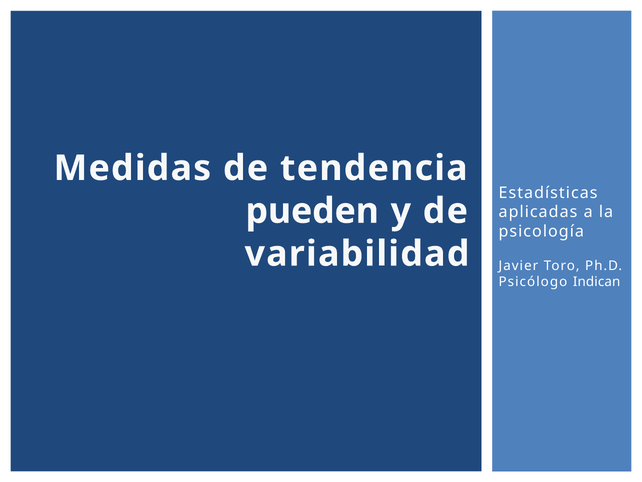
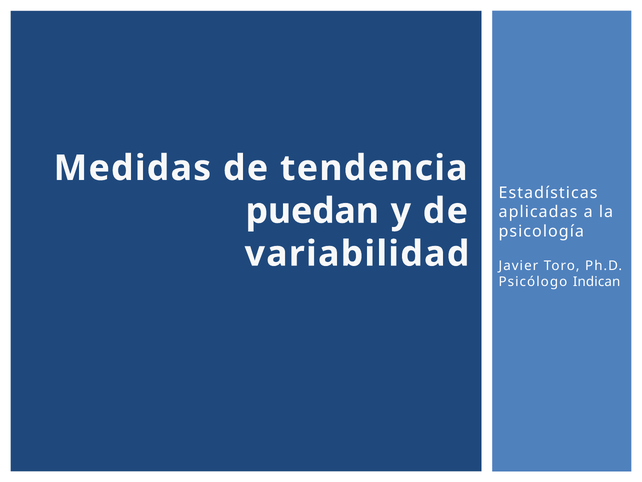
pueden: pueden -> puedan
